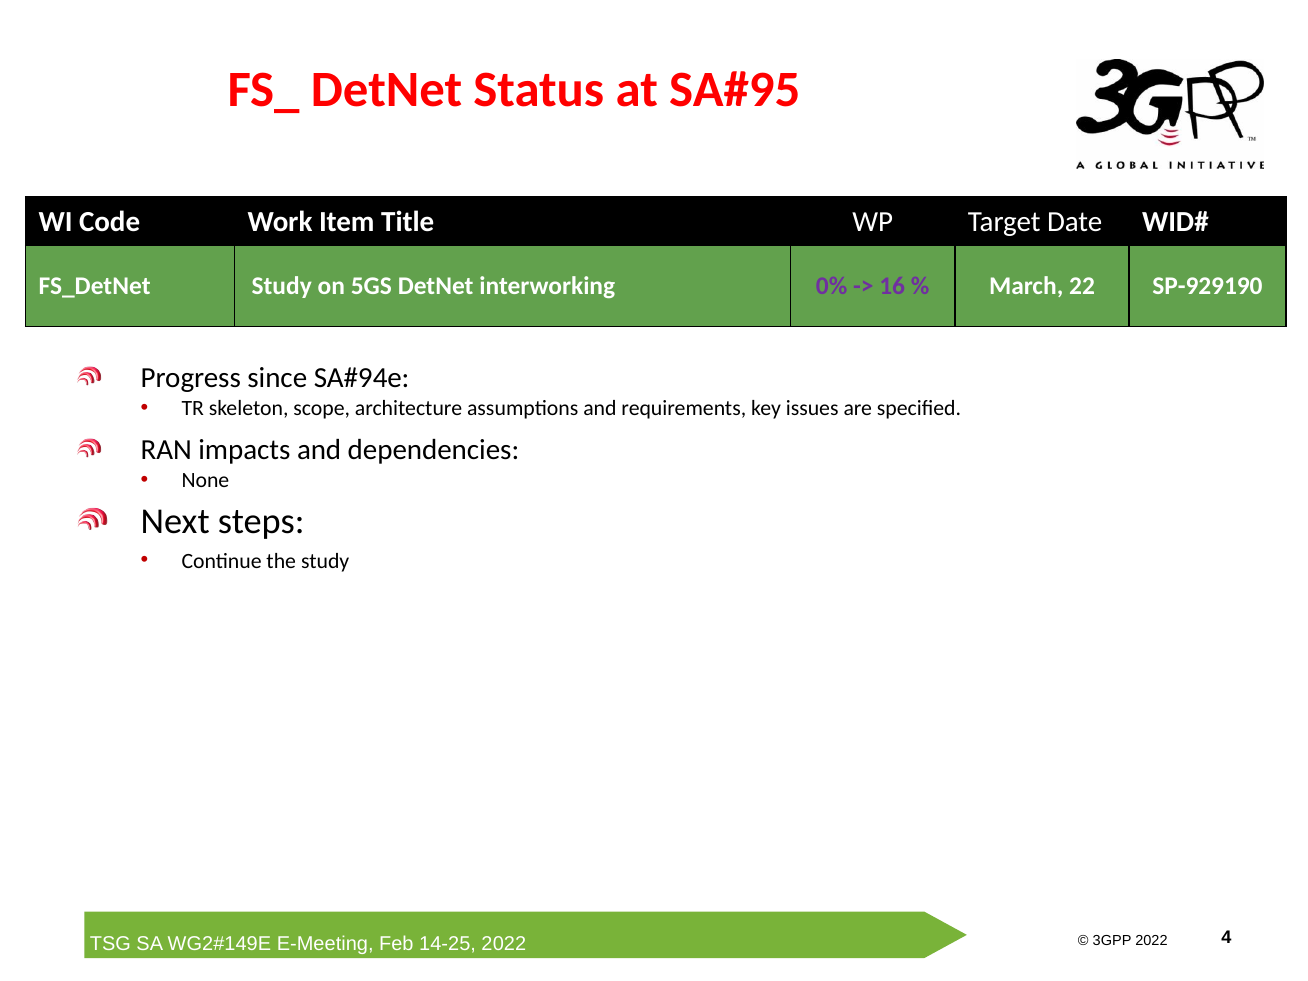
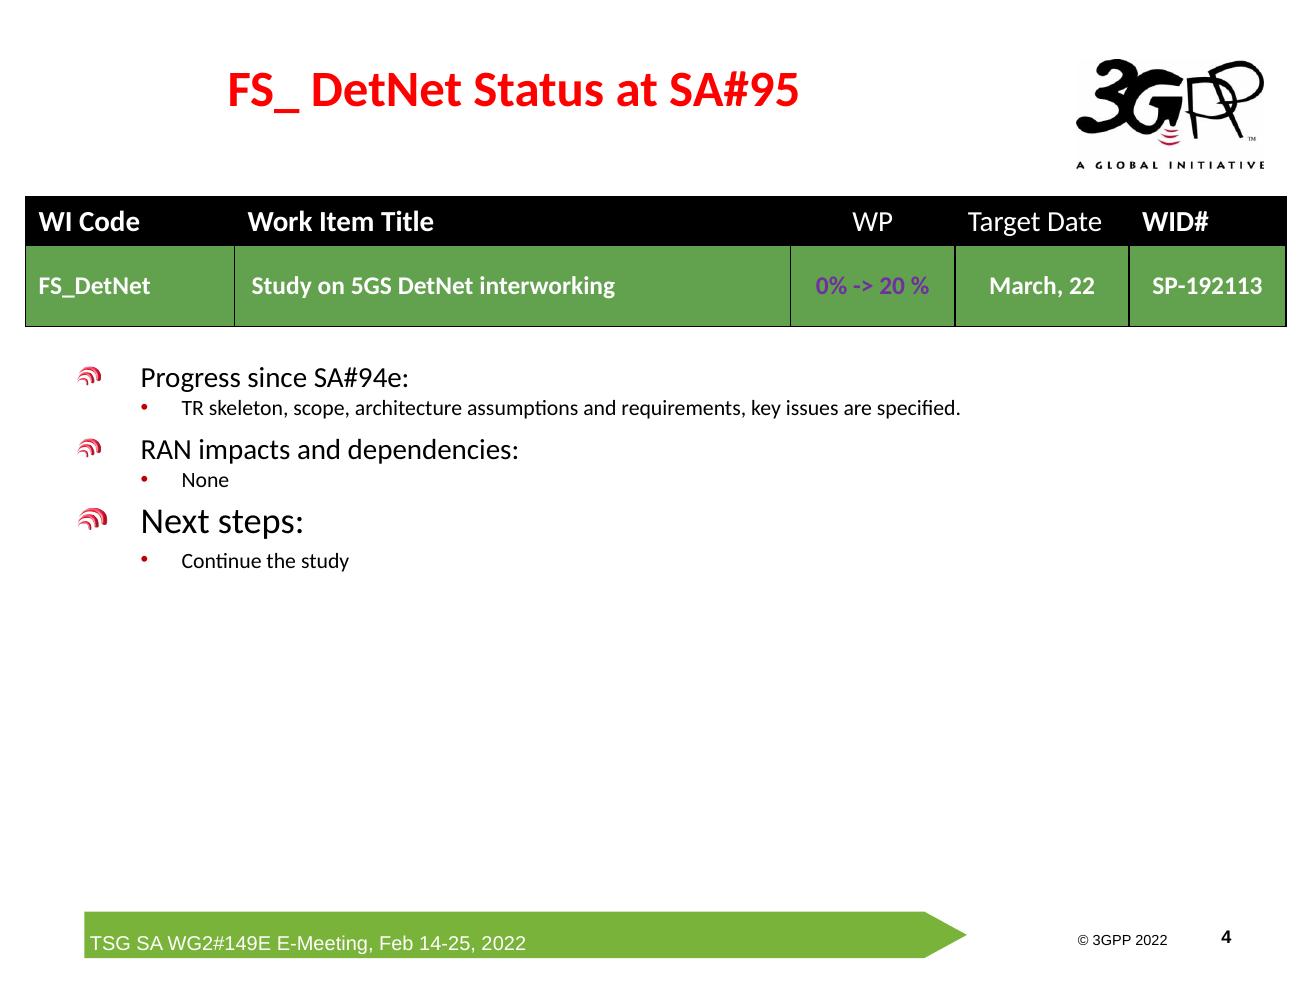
16: 16 -> 20
SP-929190: SP-929190 -> SP-192113
